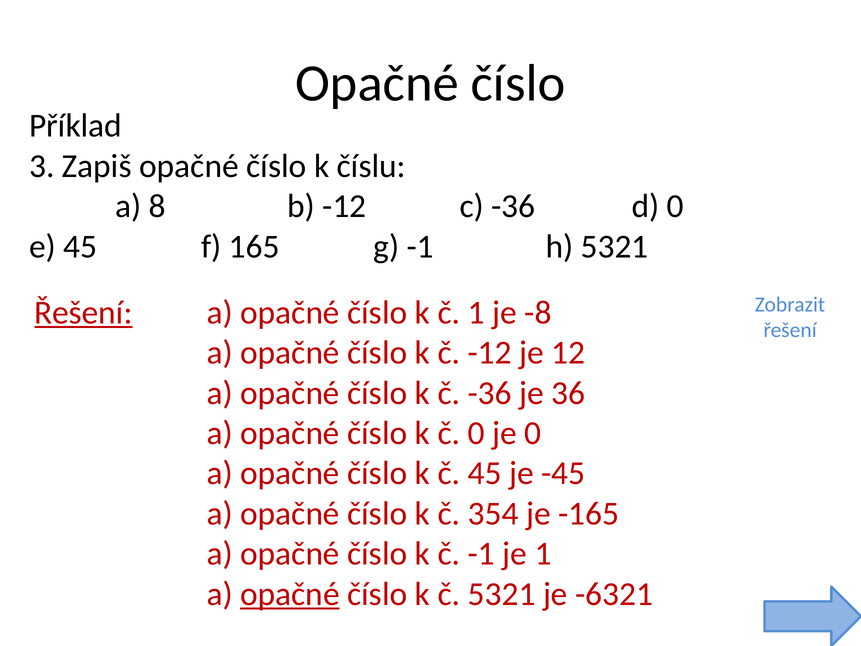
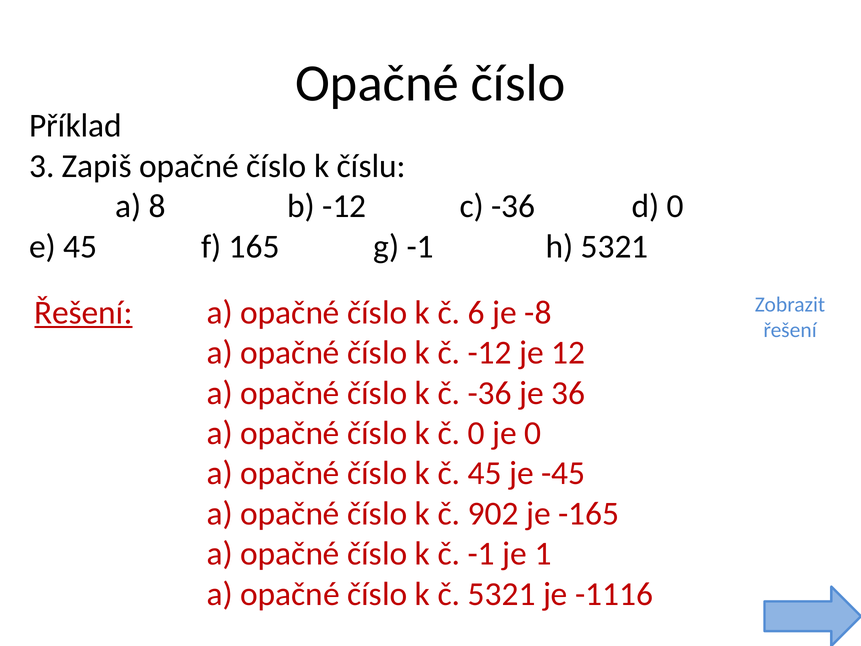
č 1: 1 -> 6
354: 354 -> 902
opačné at (290, 594) underline: present -> none
-6321: -6321 -> -1116
